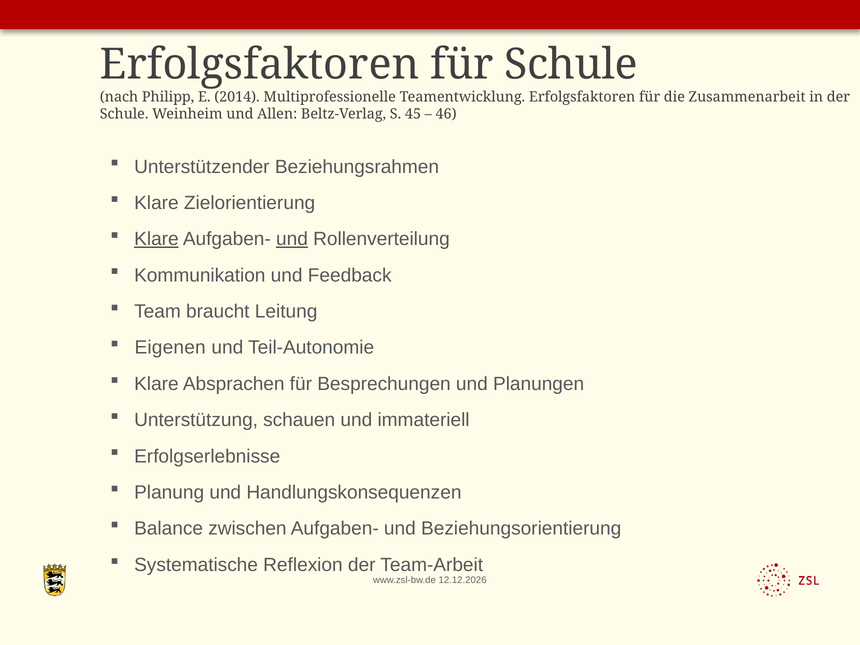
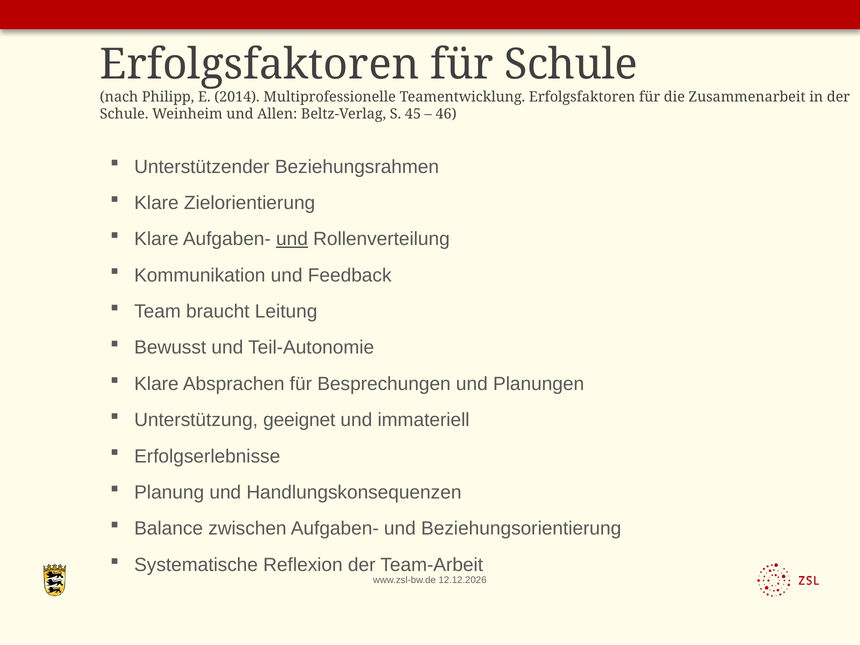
Klare at (156, 239) underline: present -> none
Eigenen: Eigenen -> Bewusst
schauen: schauen -> geeignet
